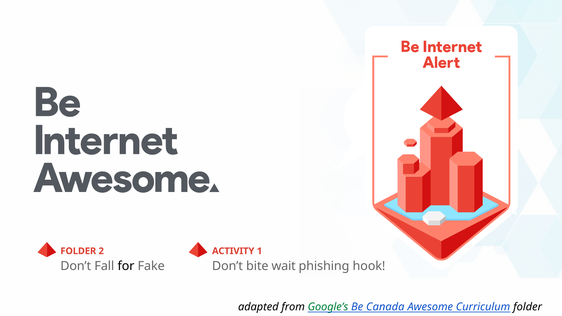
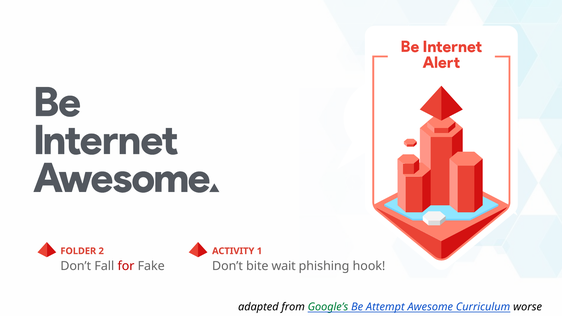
for colour: black -> red
Canada: Canada -> Attempt
Curriculum folder: folder -> worse
